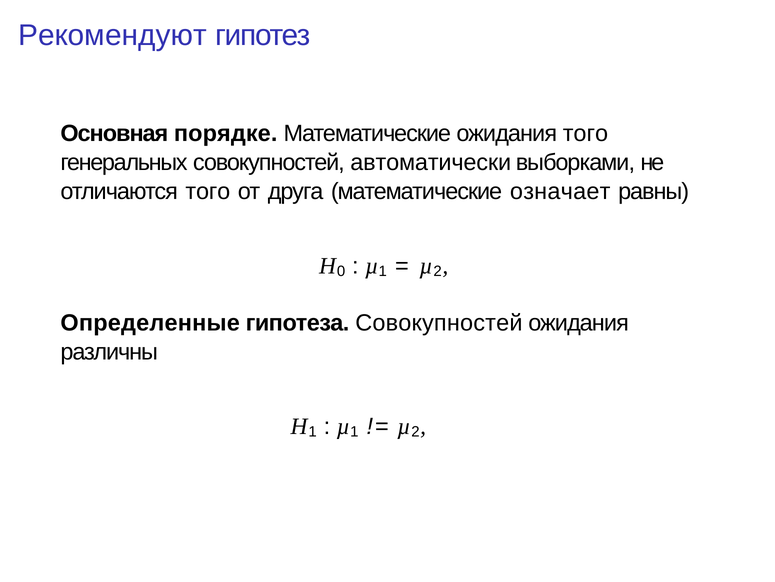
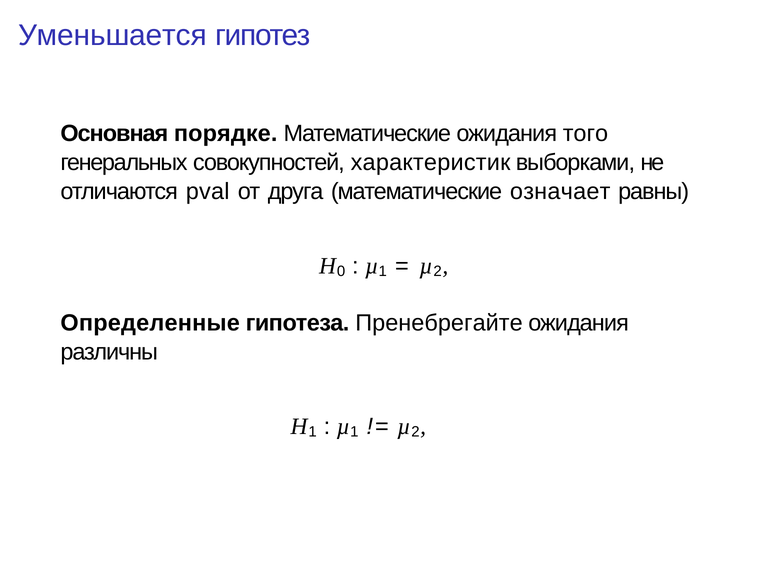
Рекомендуют: Рекомендуют -> Уменьшается
автоматически: автоматически -> характеристик
отличаются того: того -> pval
гипотеза Совокупностей: Совокупностей -> Пренебрегайте
